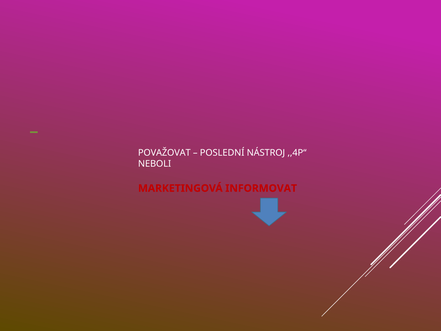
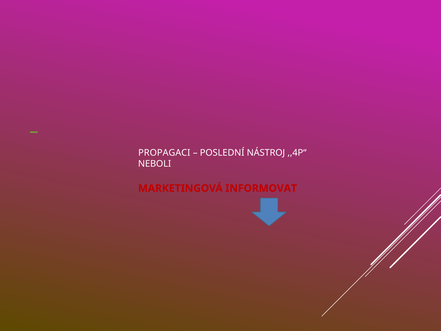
POVAŽOVAT: POVAŽOVAT -> PROPAGACI
